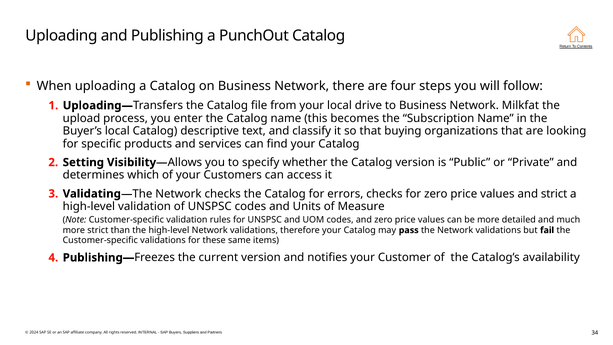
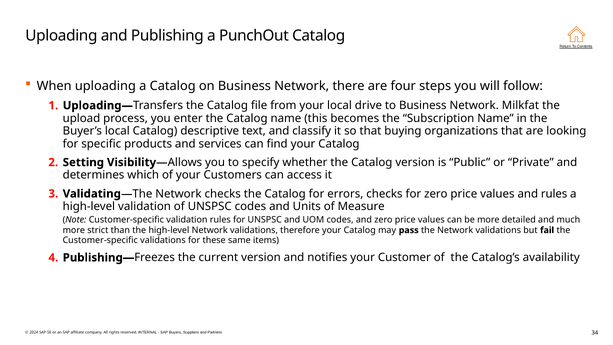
and strict: strict -> rules
